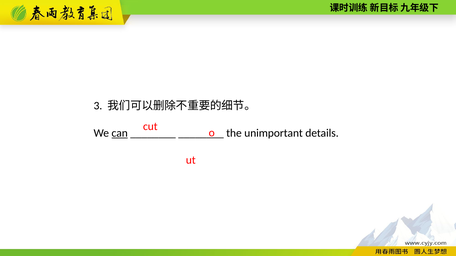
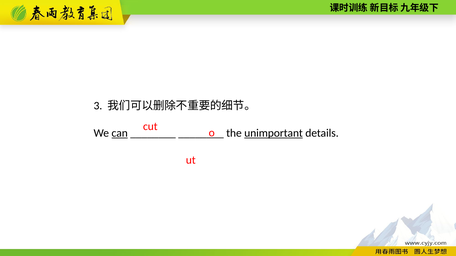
unimportant underline: none -> present
